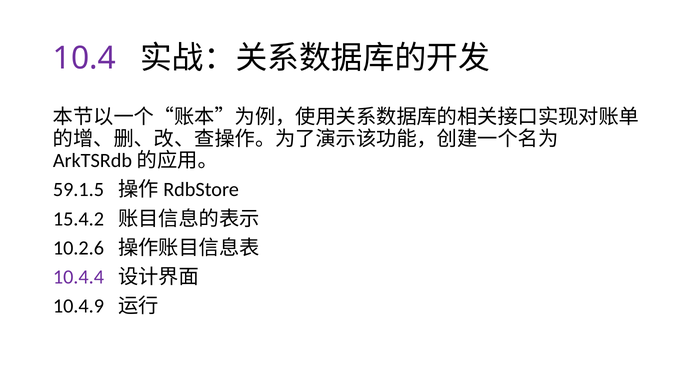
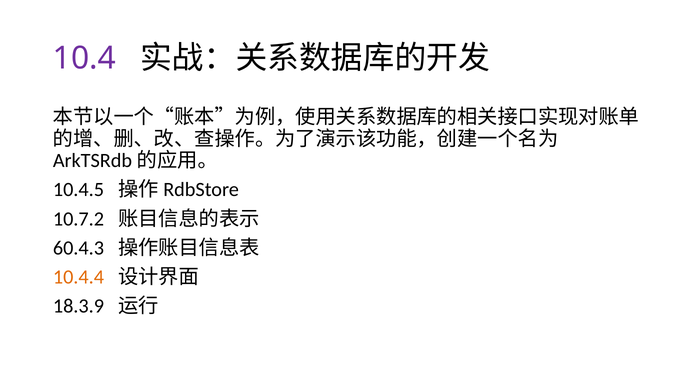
59.1.5: 59.1.5 -> 10.4.5
15.4.2: 15.4.2 -> 10.7.2
10.2.6: 10.2.6 -> 60.4.3
10.4.4 colour: purple -> orange
10.4.9: 10.4.9 -> 18.3.9
